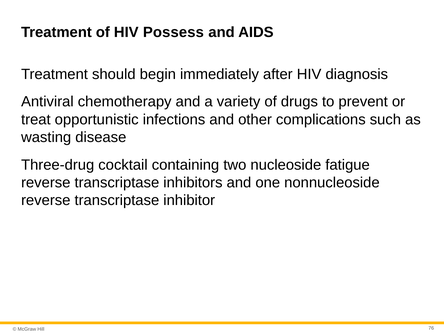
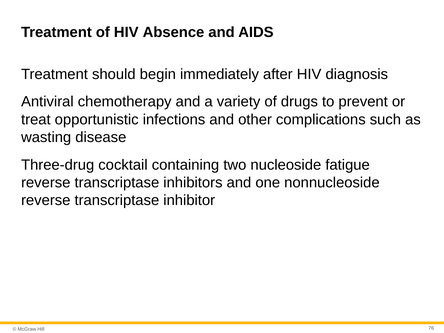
Possess: Possess -> Absence
